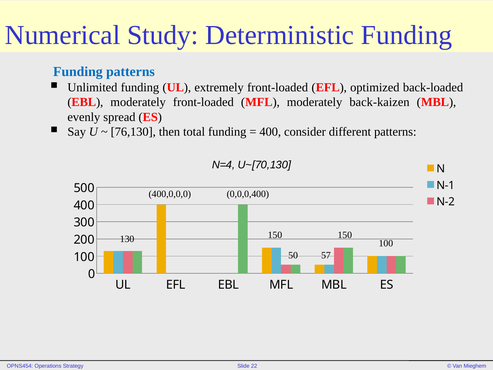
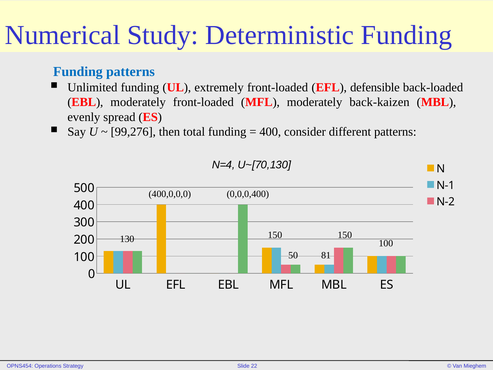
optimized: optimized -> defensible
76,130: 76,130 -> 99,276
57: 57 -> 81
